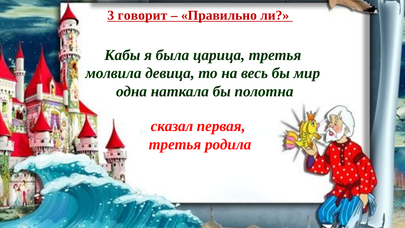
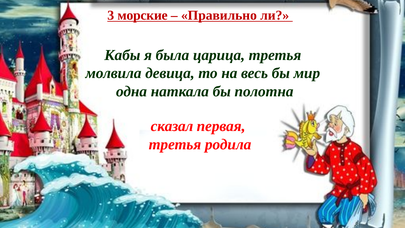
говорит: говорит -> морские
